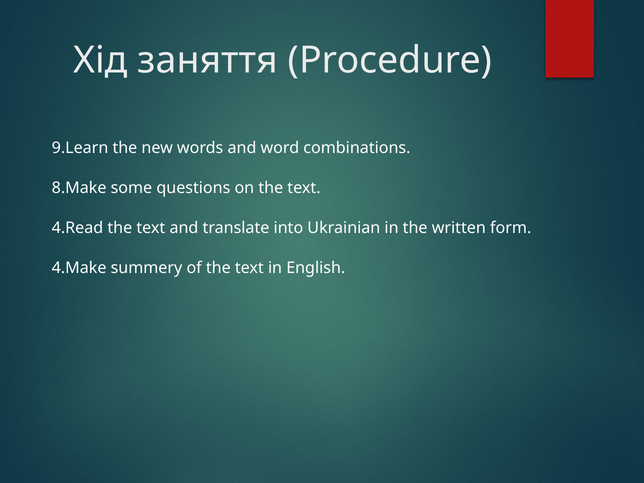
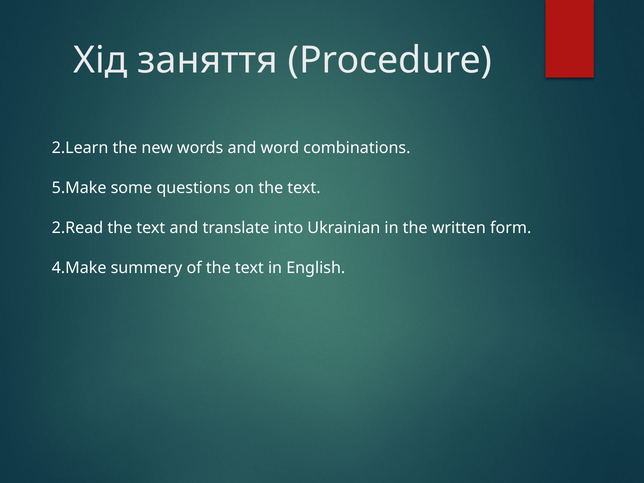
9.Learn: 9.Learn -> 2.Learn
8.Make: 8.Make -> 5.Make
4.Read: 4.Read -> 2.Read
